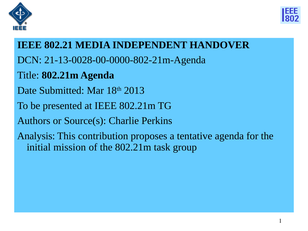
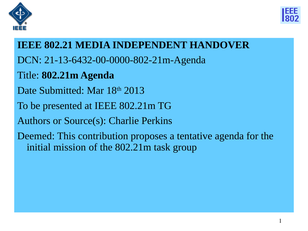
21-13-0028-00-0000-802-21m-Agenda: 21-13-0028-00-0000-802-21m-Agenda -> 21-13-6432-00-0000-802-21m-Agenda
Analysis: Analysis -> Deemed
